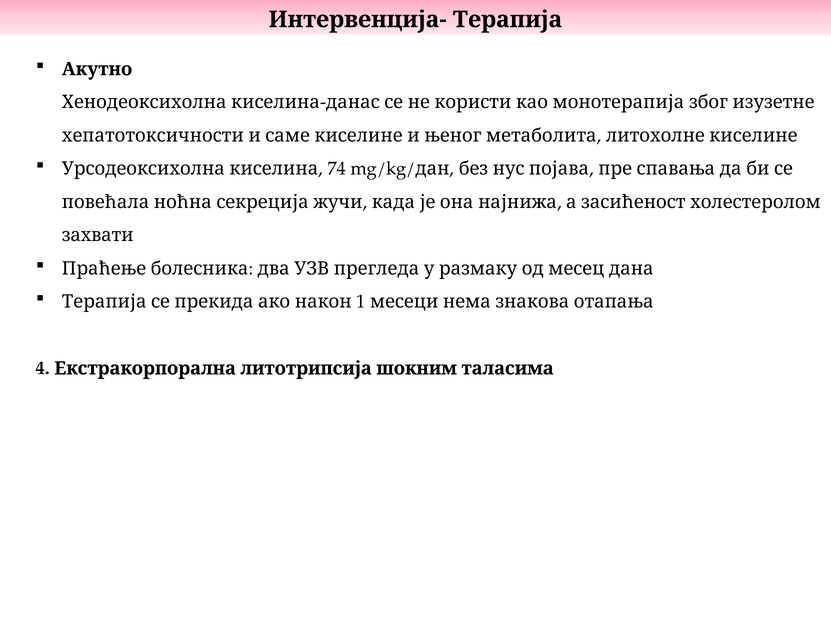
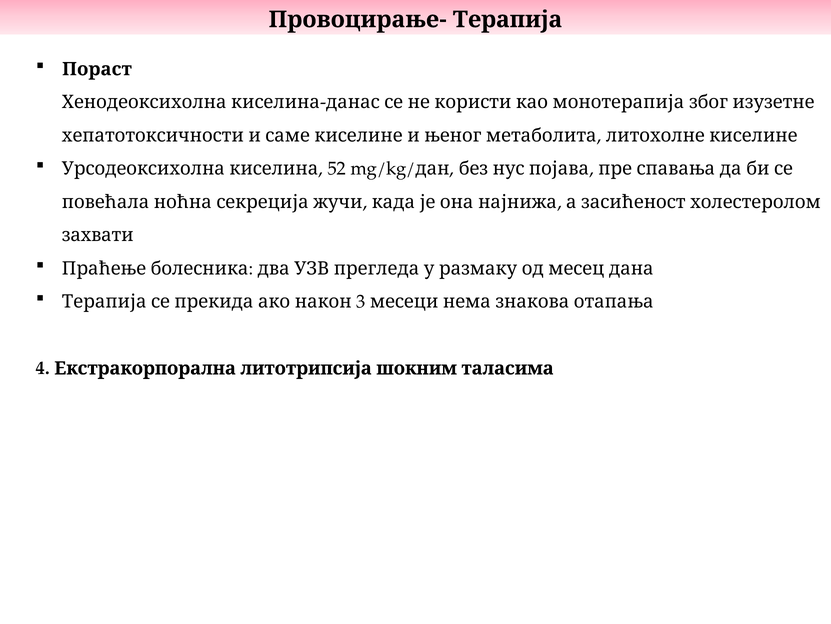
Интервенција-: Интервенција- -> Провоцирање-
Акутно: Акутно -> Пораст
74: 74 -> 52
1: 1 -> 3
